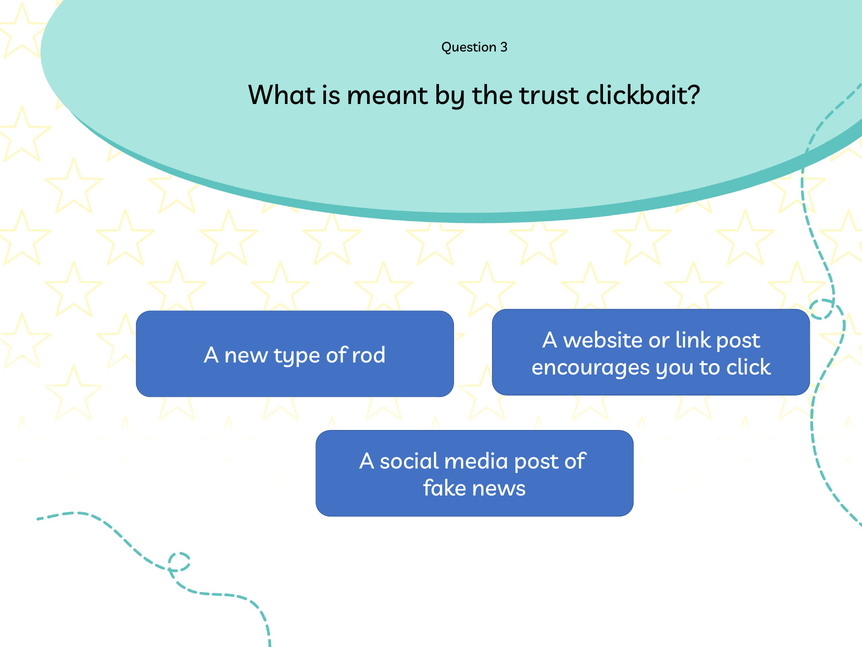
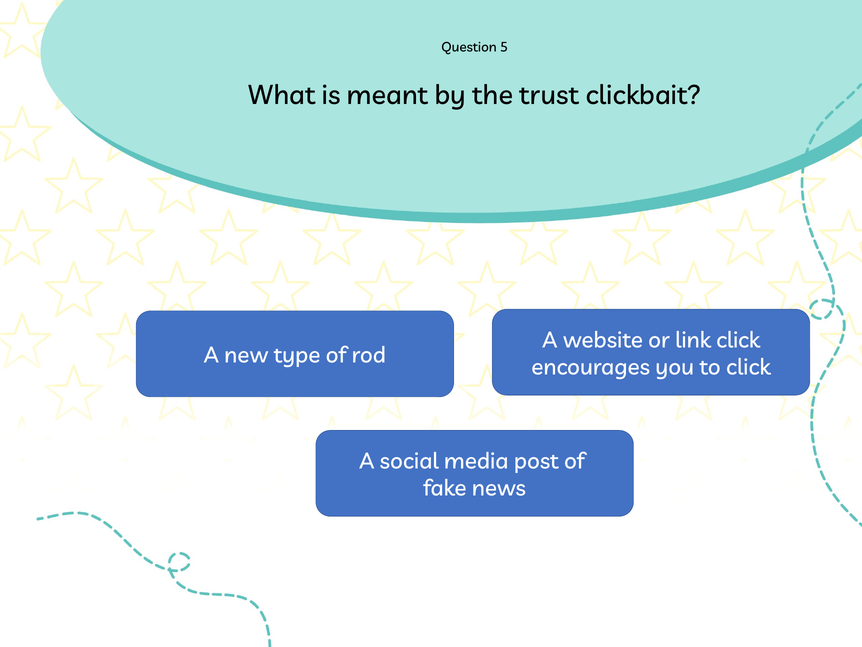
3: 3 -> 5
link post: post -> click
